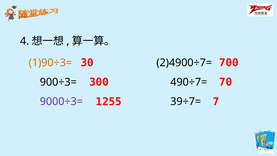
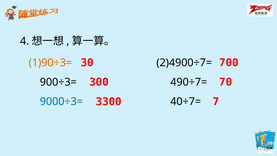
1255: 1255 -> 3300
9000÷3= colour: purple -> blue
39÷7=: 39÷7= -> 40÷7=
